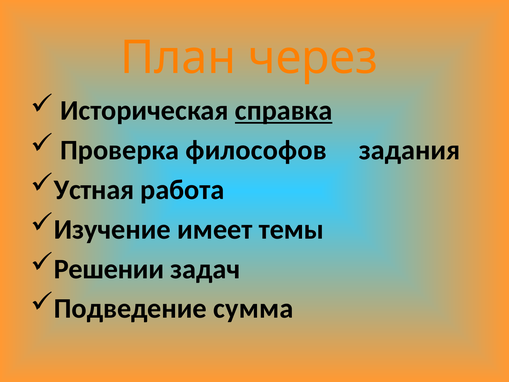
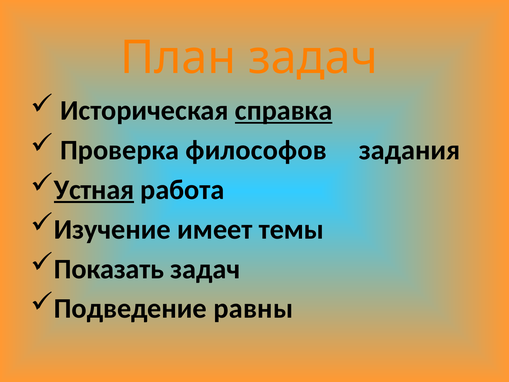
План через: через -> задач
Устная underline: none -> present
Решении: Решении -> Показать
сумма: сумма -> равны
